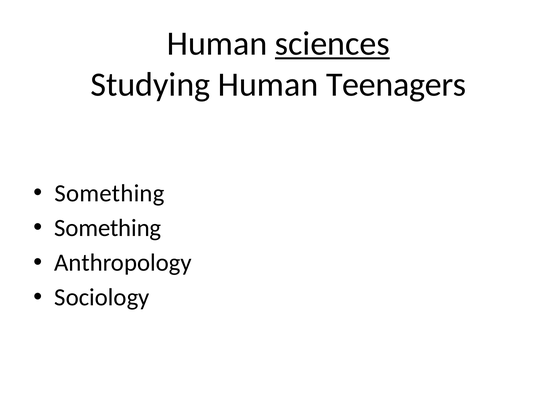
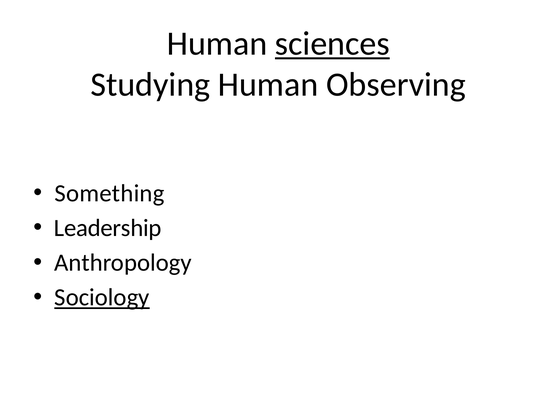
Teenagers: Teenagers -> Observing
Something at (108, 228): Something -> Leadership
Sociology underline: none -> present
